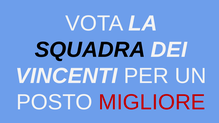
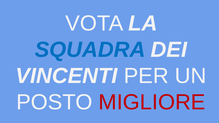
SQUADRA colour: black -> blue
